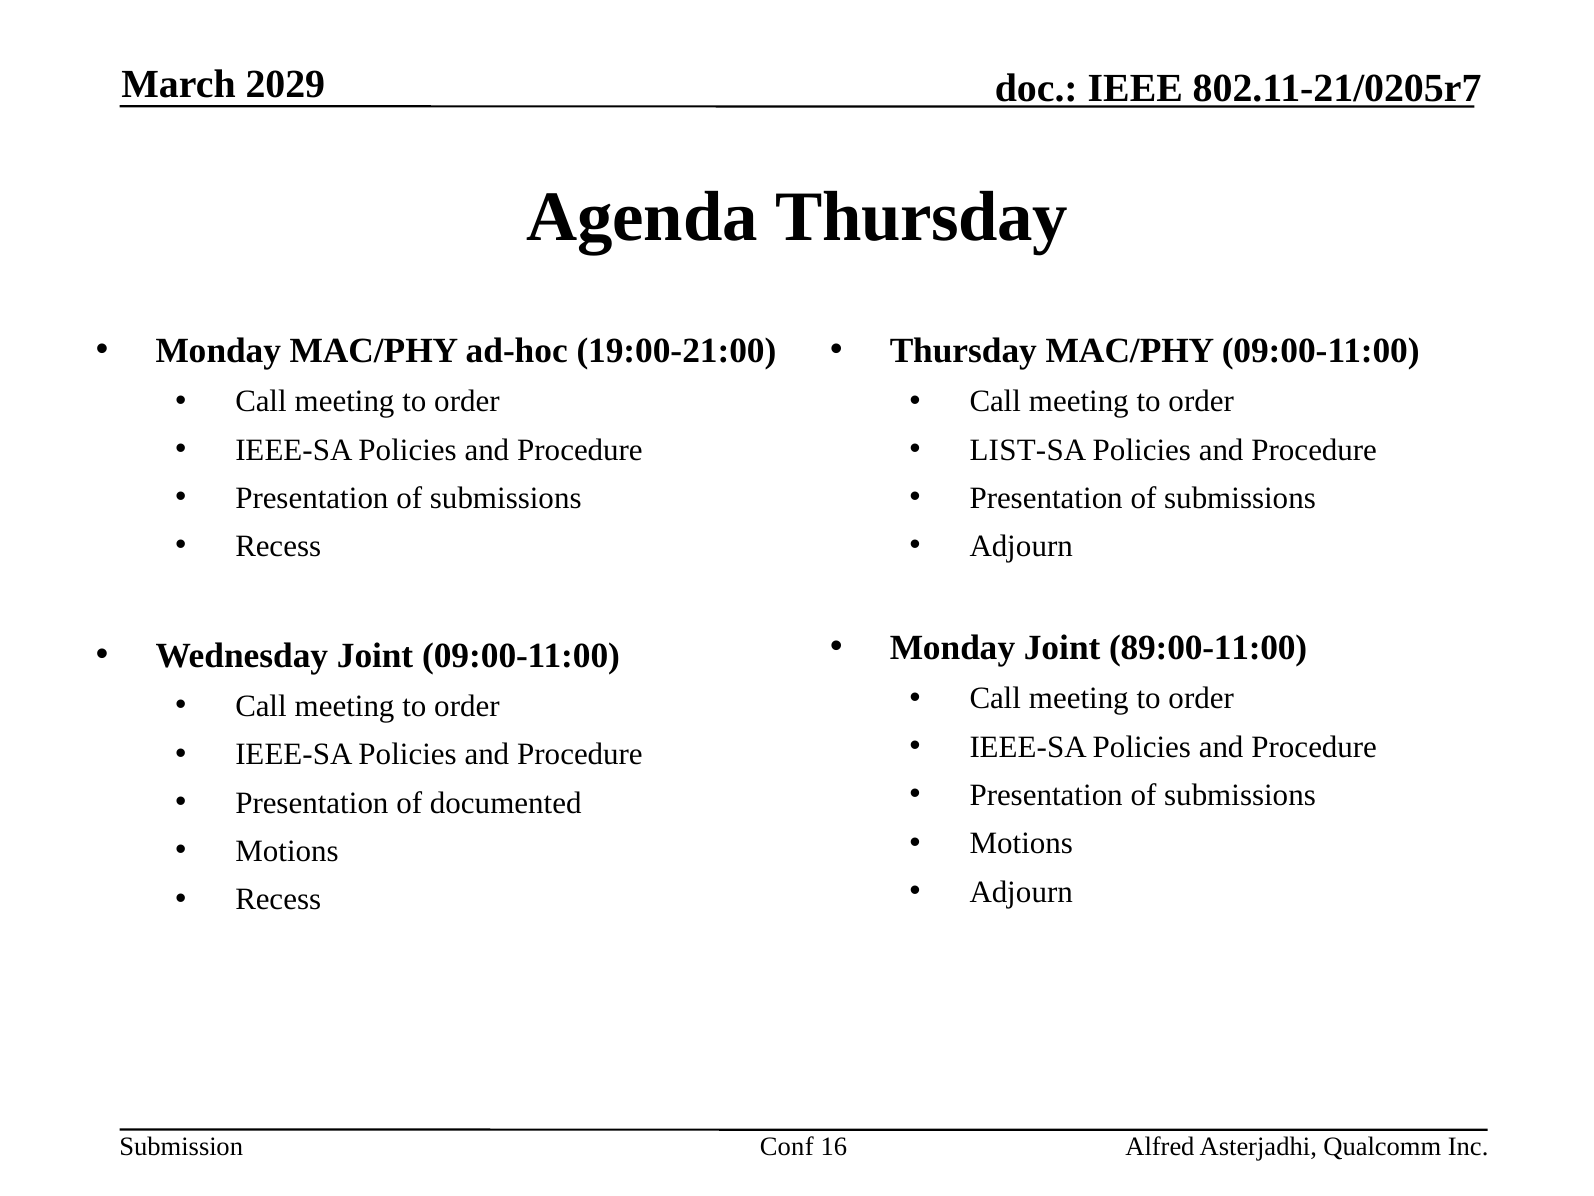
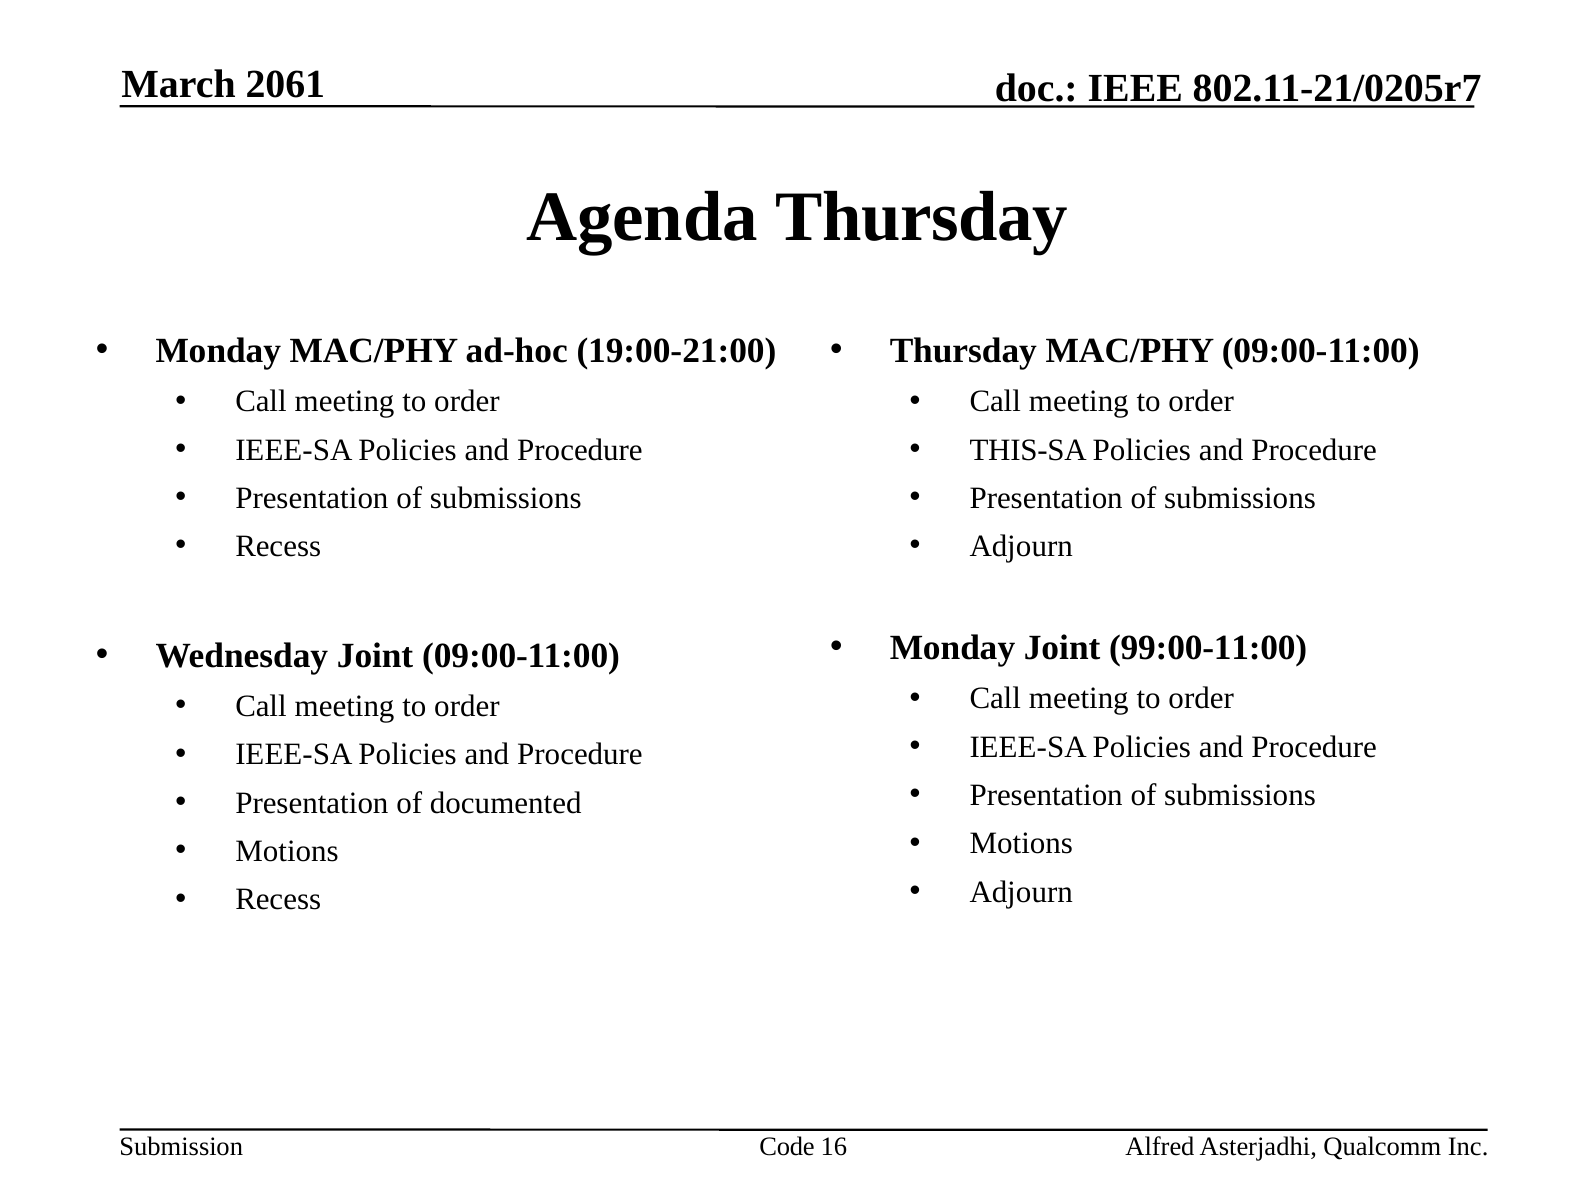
2029: 2029 -> 2061
LIST-SA: LIST-SA -> THIS-SA
89:00-11:00: 89:00-11:00 -> 99:00-11:00
Conf: Conf -> Code
